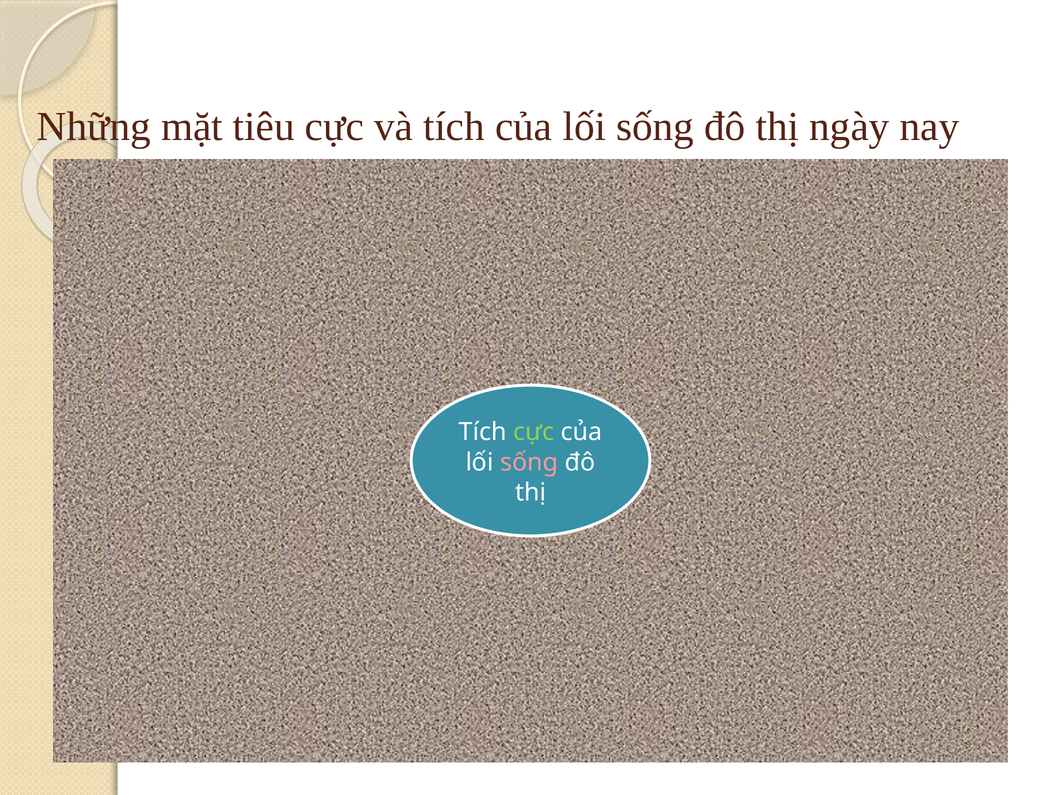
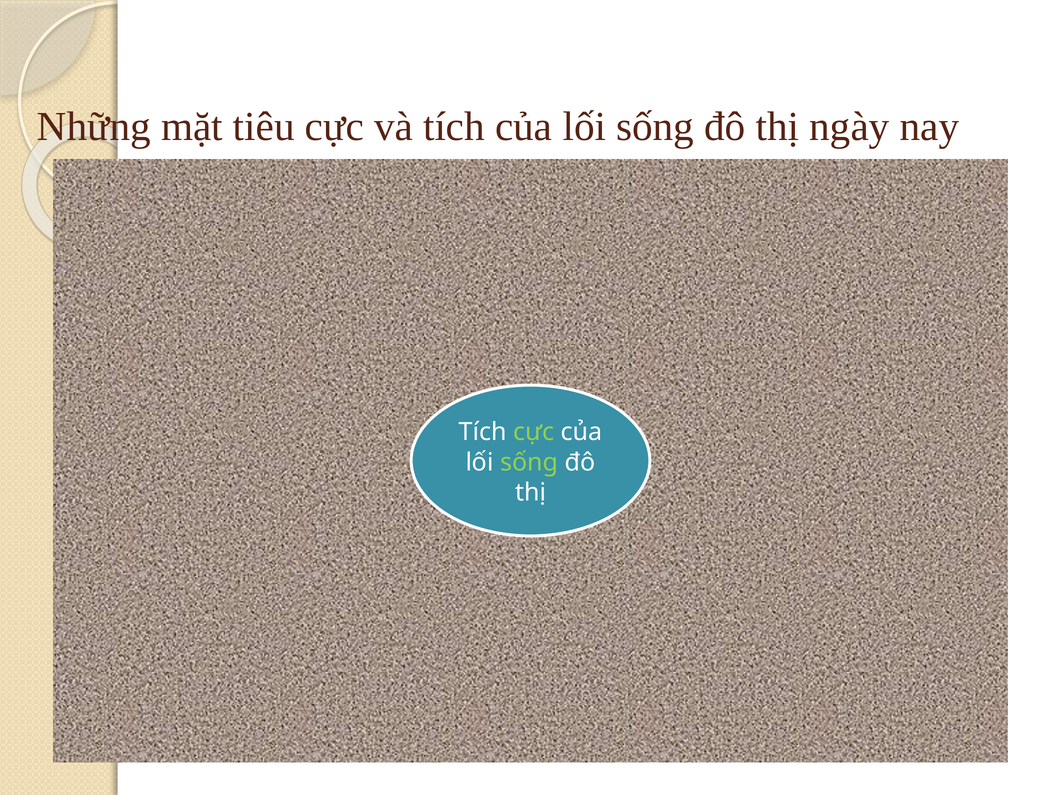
sống at (529, 463) colour: pink -> light green
